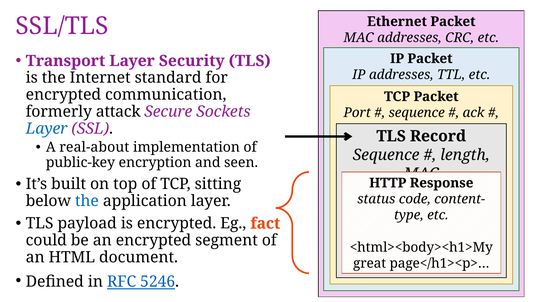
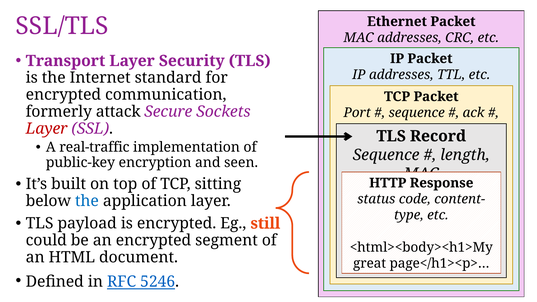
Layer at (47, 129) colour: blue -> red
real-about: real-about -> real-traffic
fact: fact -> still
